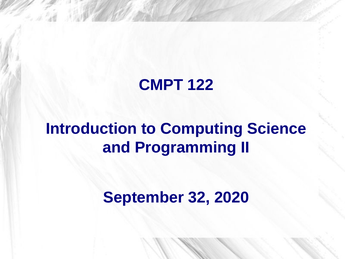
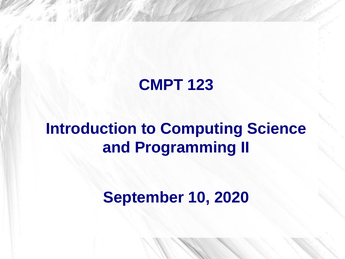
122: 122 -> 123
32: 32 -> 10
